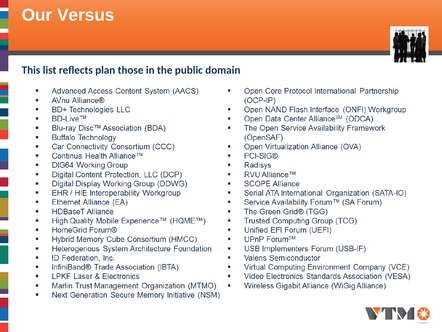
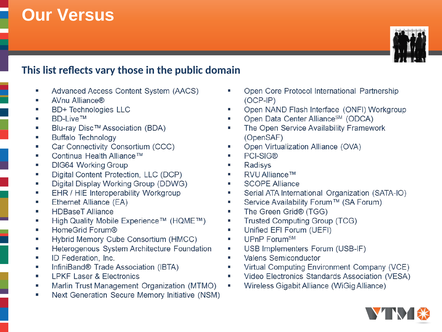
plan: plan -> vary
